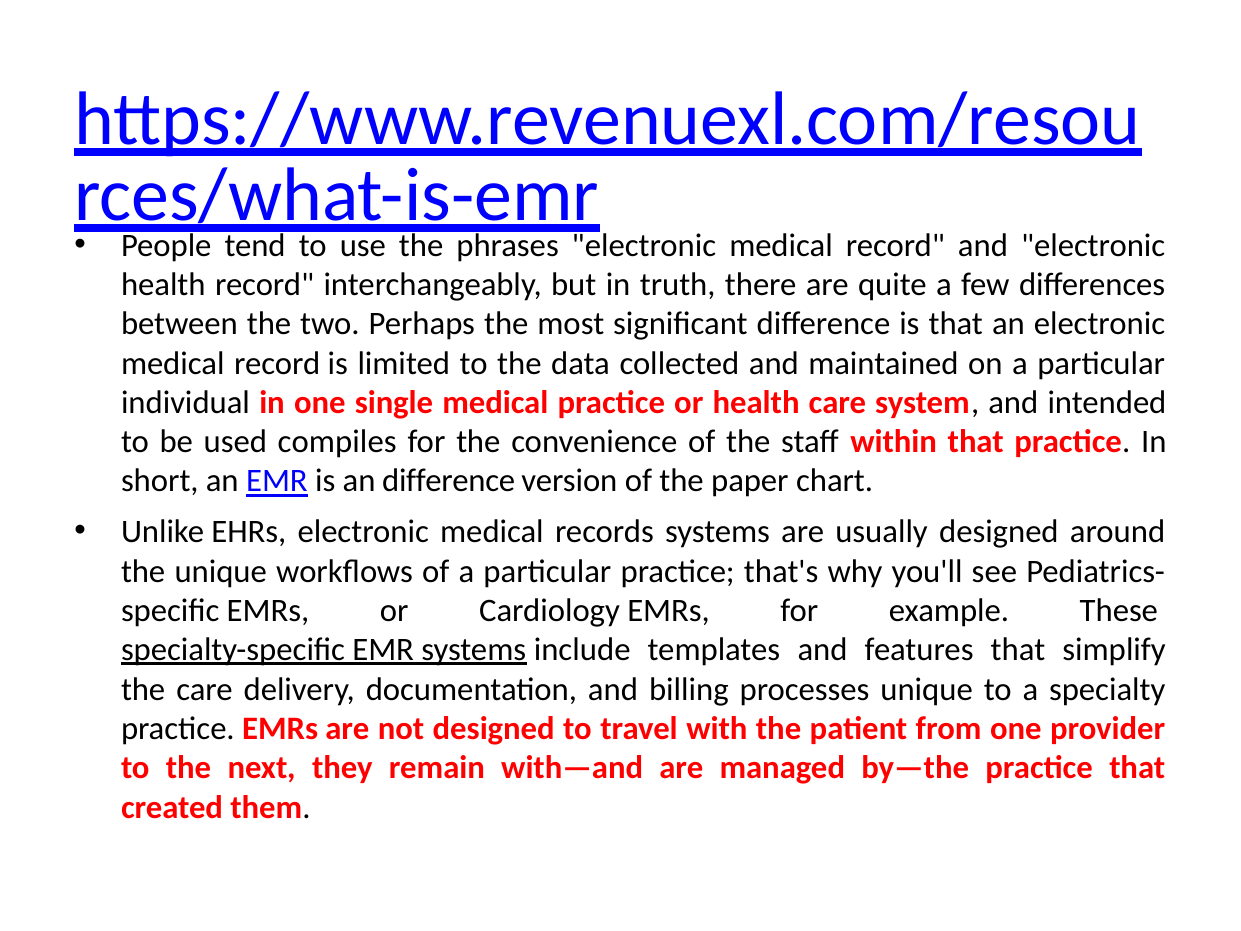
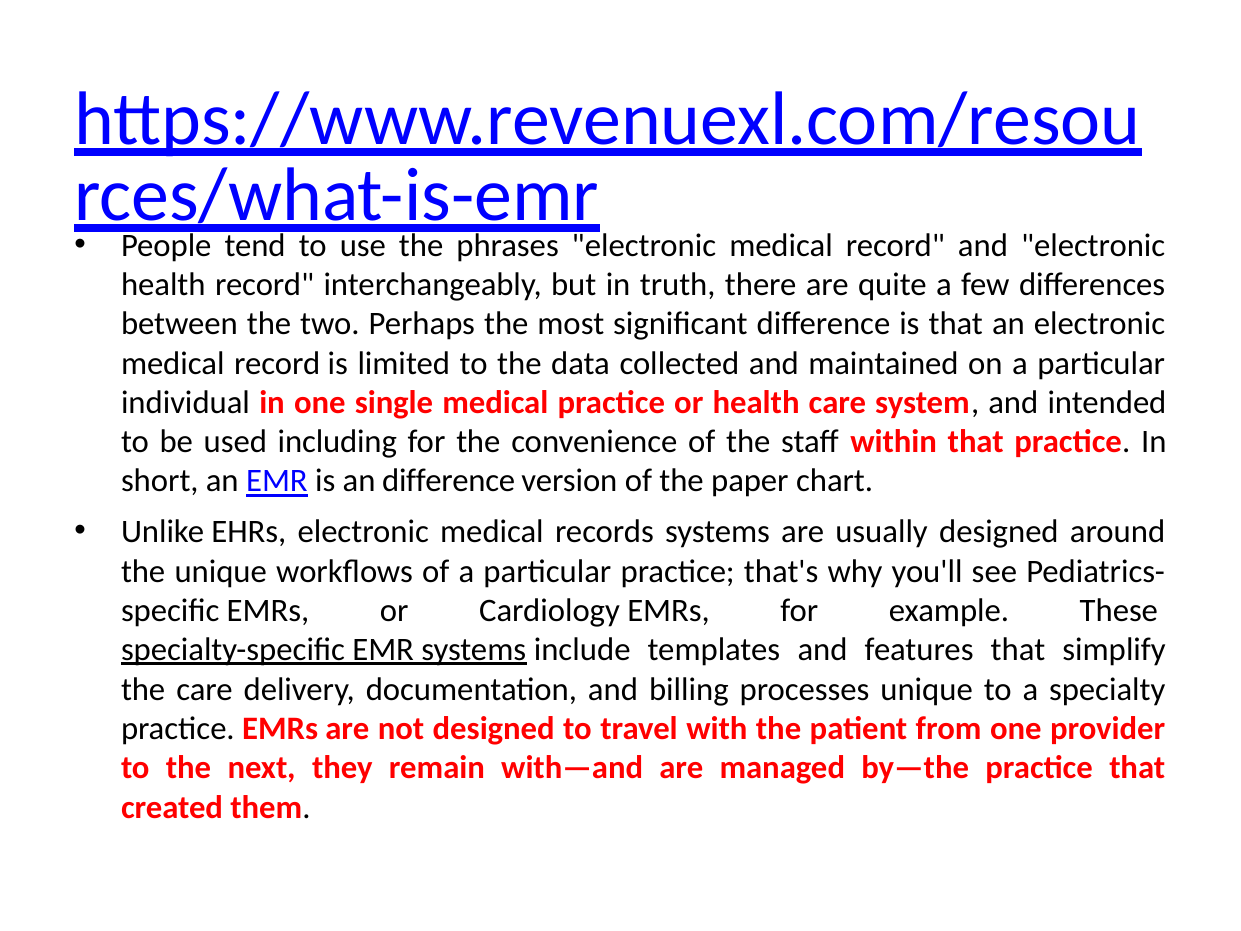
compiles: compiles -> including
